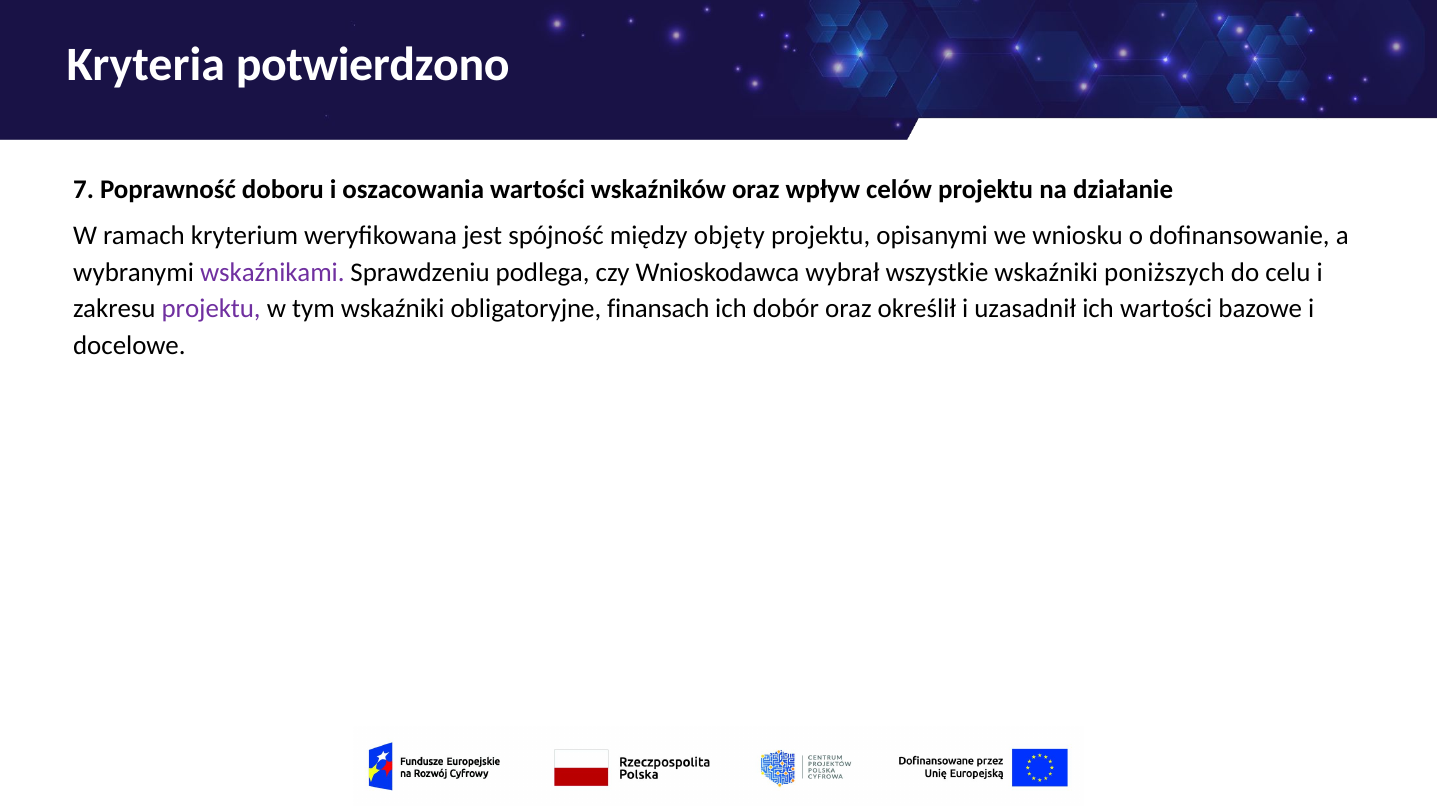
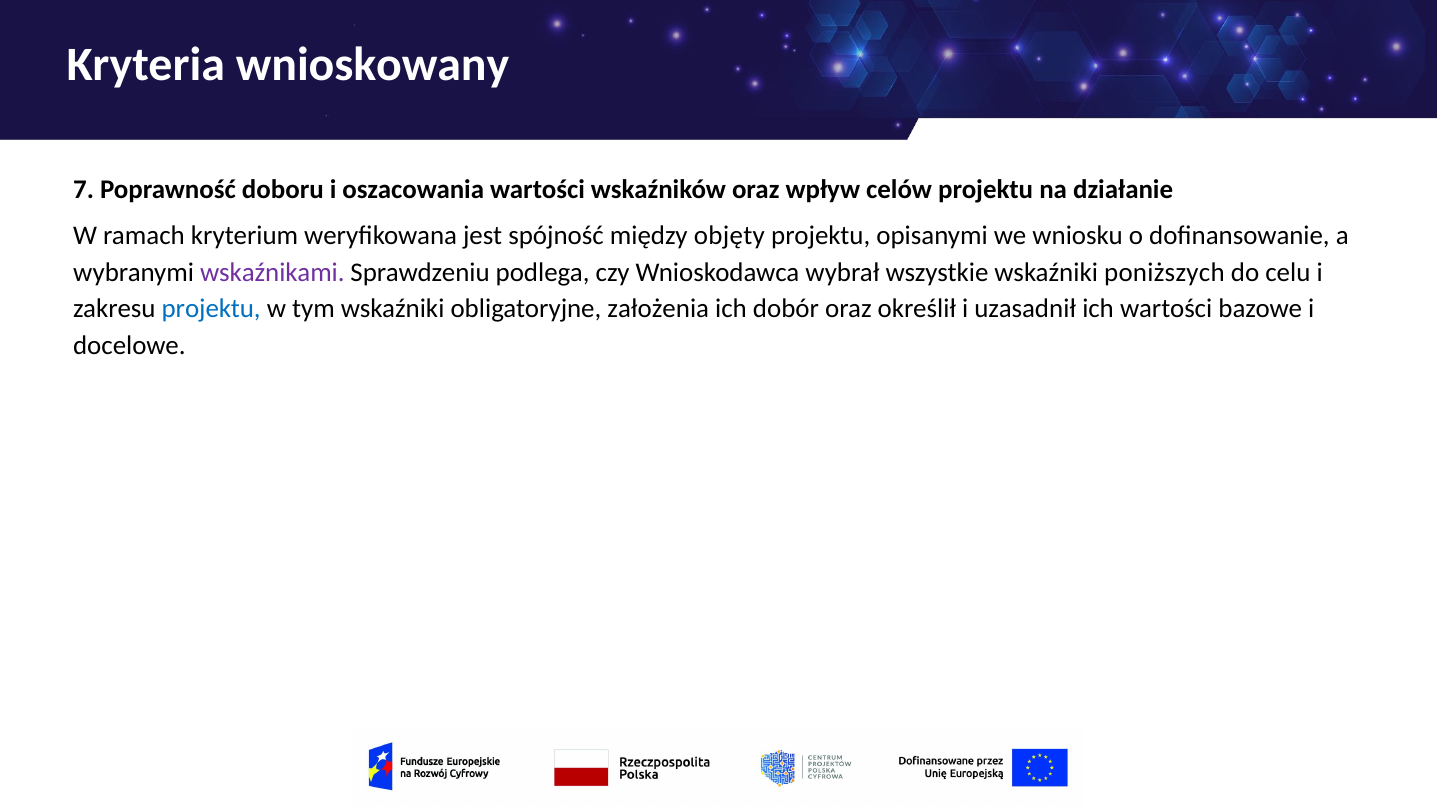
potwierdzono: potwierdzono -> wnioskowany
projektu at (211, 309) colour: purple -> blue
finansach: finansach -> założenia
